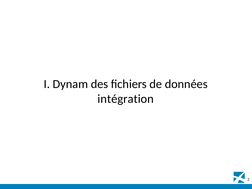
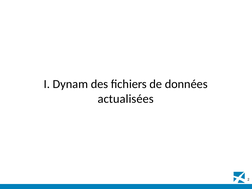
intégration: intégration -> actualisées
